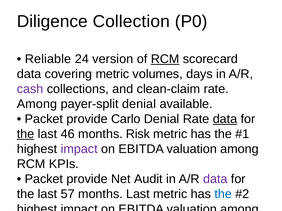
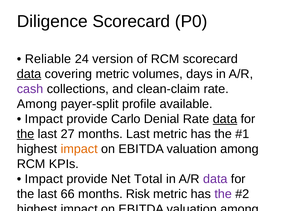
Diligence Collection: Collection -> Scorecard
RCM at (165, 59) underline: present -> none
data at (29, 74) underline: none -> present
payer-split denial: denial -> profile
Packet at (44, 119): Packet -> Impact
46: 46 -> 27
months Risk: Risk -> Last
impact at (79, 149) colour: purple -> orange
Packet at (44, 179): Packet -> Impact
Audit: Audit -> Total
57: 57 -> 66
months Last: Last -> Risk
the at (223, 195) colour: blue -> purple
